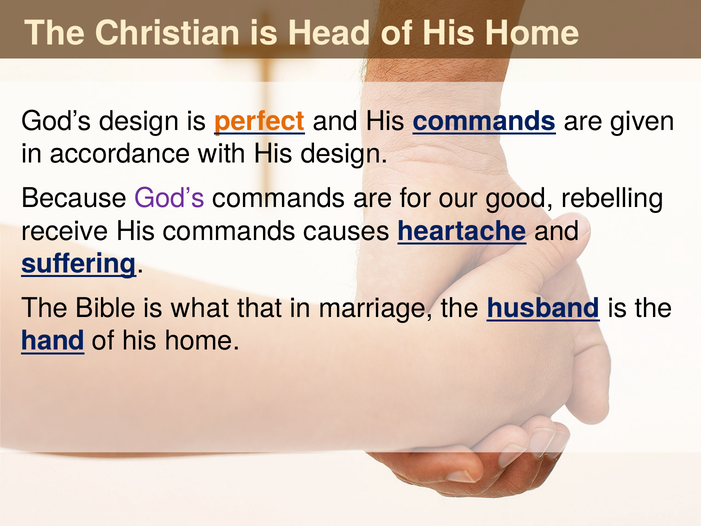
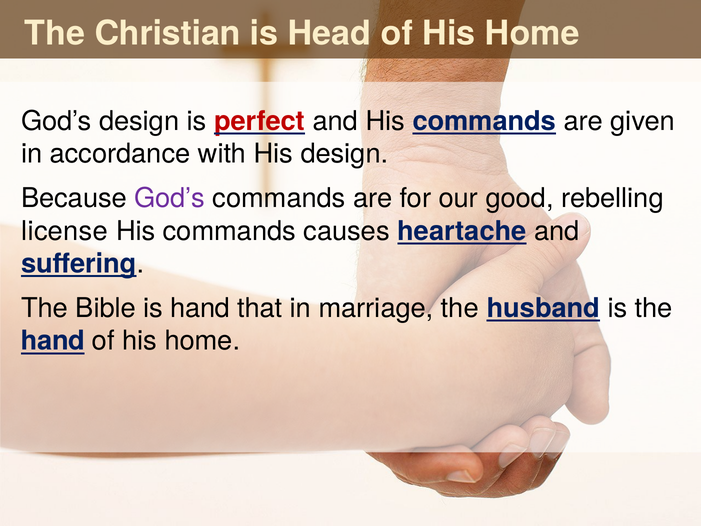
perfect colour: orange -> red
receive: receive -> license
is what: what -> hand
